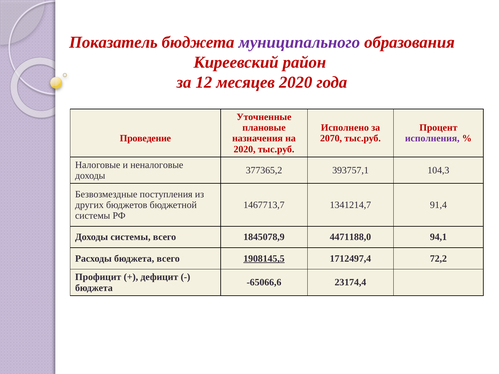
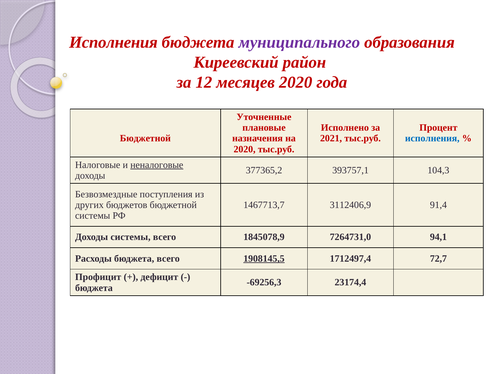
Показатель at (113, 42): Показатель -> Исполнения
Проведение at (145, 139): Проведение -> Бюджетной
2070: 2070 -> 2021
исполнения at (432, 139) colour: purple -> blue
неналоговые underline: none -> present
1341214,7: 1341214,7 -> 3112406,9
4471188,0: 4471188,0 -> 7264731,0
72,2: 72,2 -> 72,7
-65066,6: -65066,6 -> -69256,3
